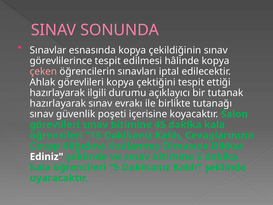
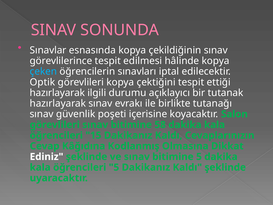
çeken colour: pink -> light blue
Ahlak: Ahlak -> Optik
45: 45 -> 58
